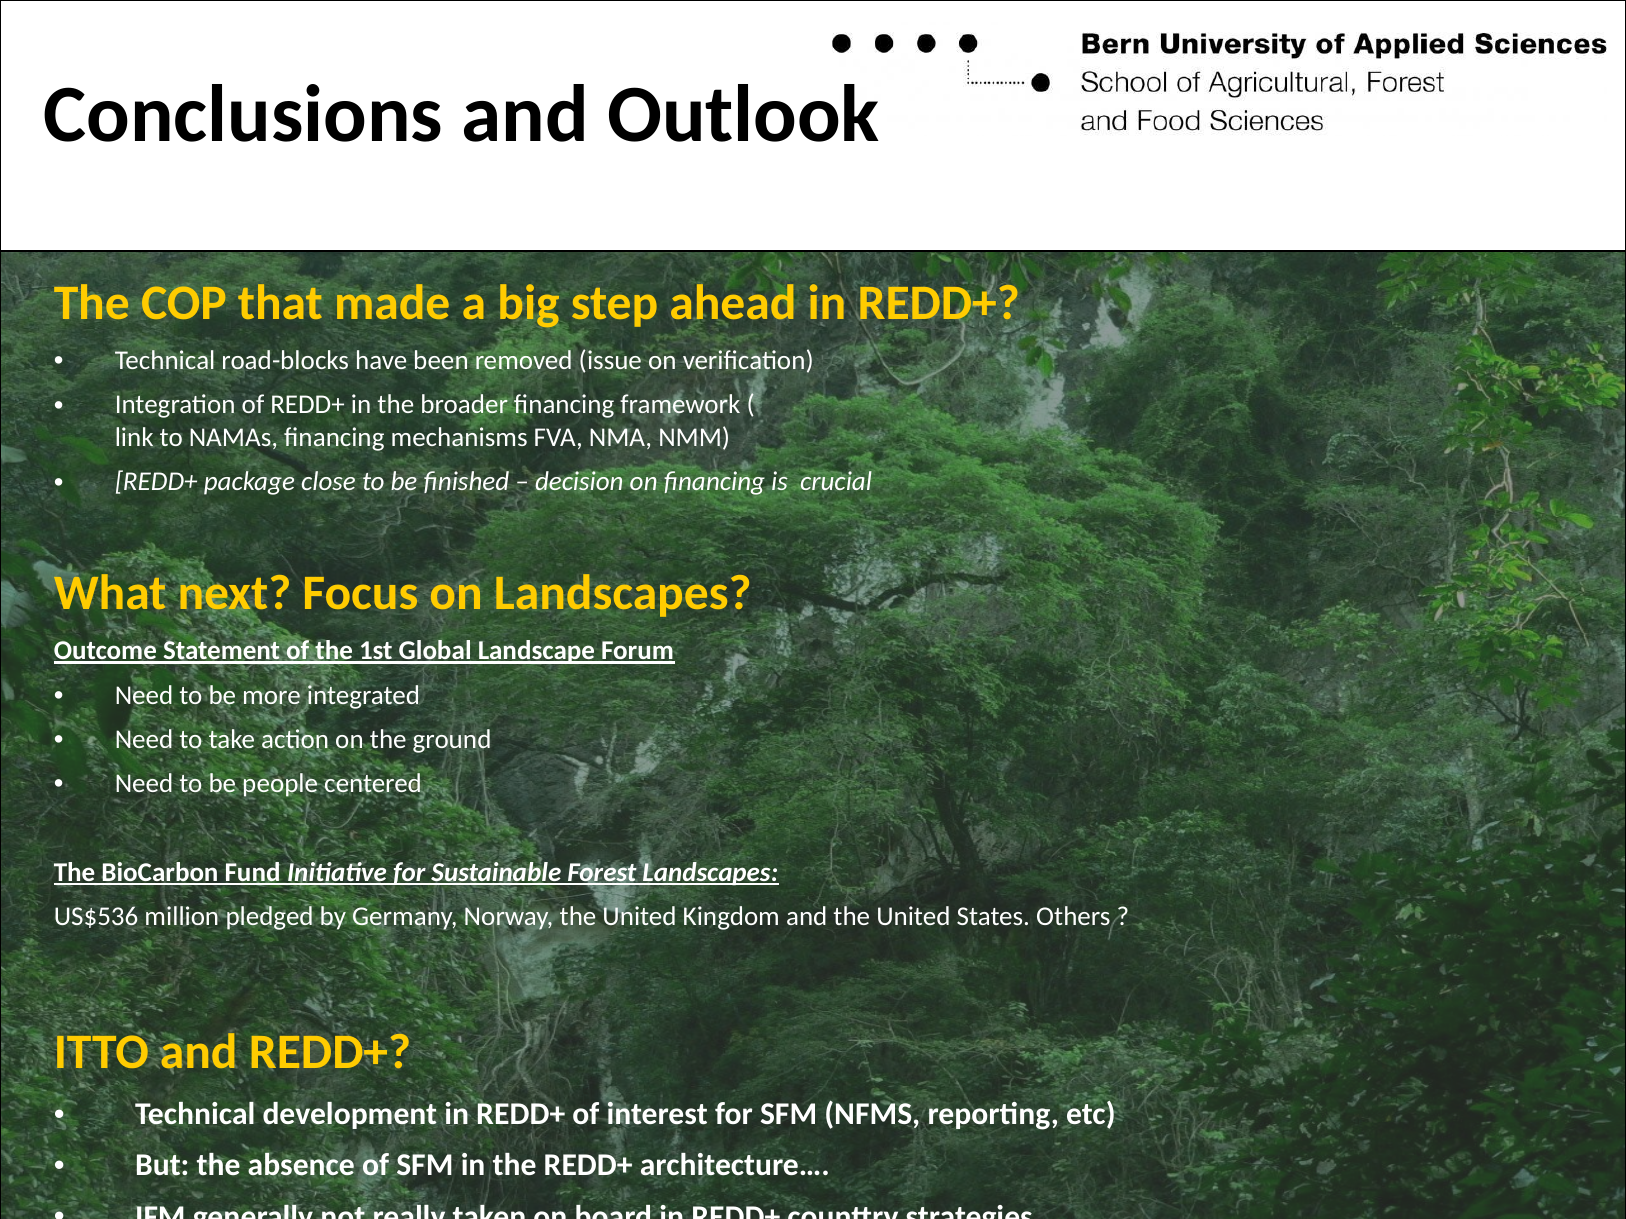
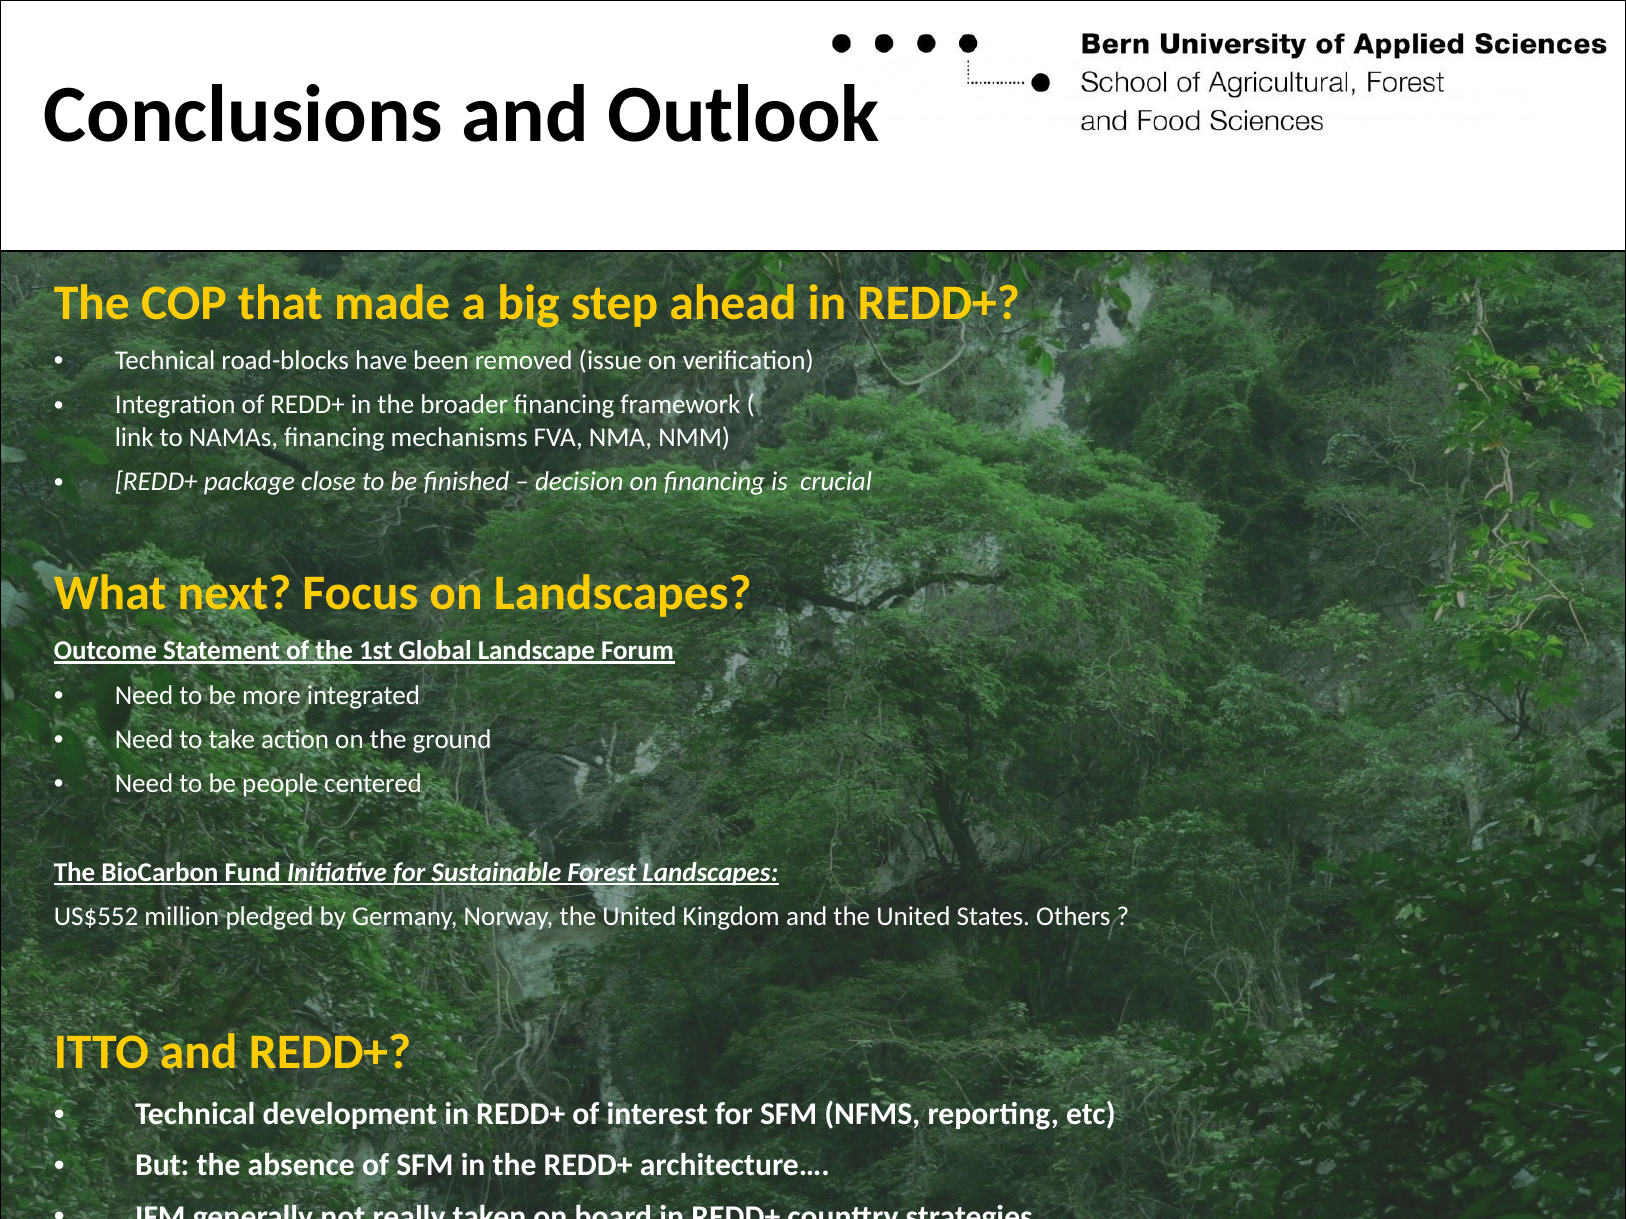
US$536: US$536 -> US$552
